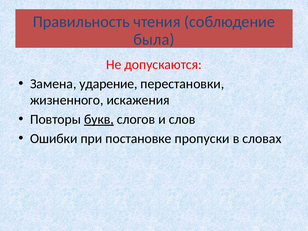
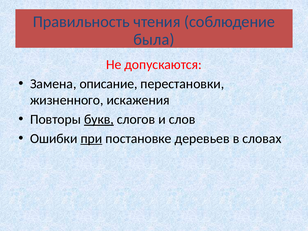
ударение: ударение -> описание
при underline: none -> present
пропуски: пропуски -> деревьев
